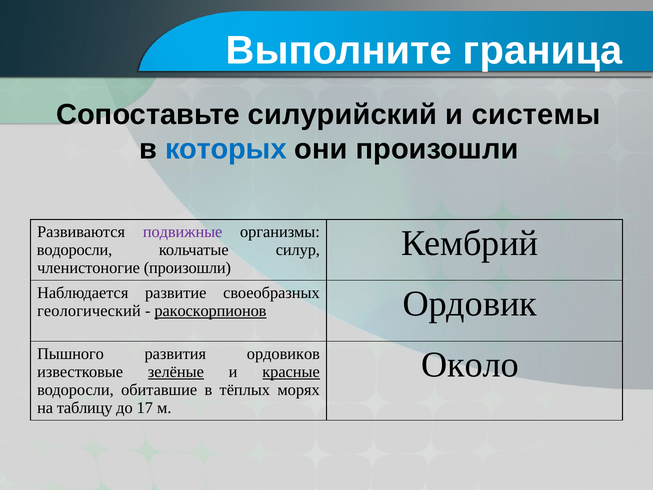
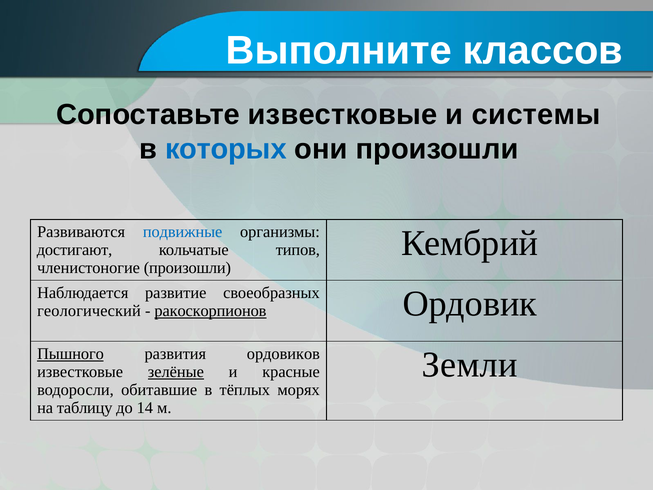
граница: граница -> классов
Сопоставьте силурийский: силурийский -> известковые
подвижные colour: purple -> blue
водоросли at (75, 250): водоросли -> достигают
силур: силур -> типов
Пышного underline: none -> present
Около: Около -> Земли
красные underline: present -> none
17: 17 -> 14
